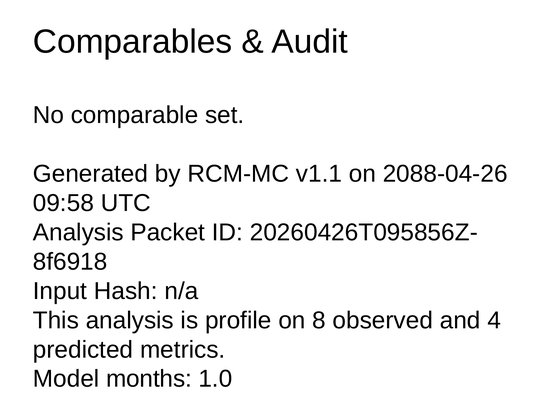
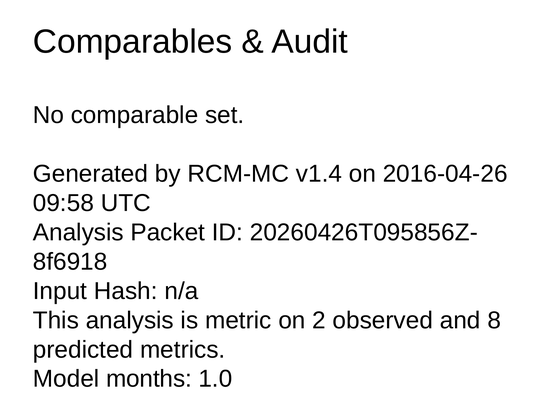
v1.1: v1.1 -> v1.4
2088-04-26: 2088-04-26 -> 2016-04-26
profile: profile -> metric
8: 8 -> 2
4: 4 -> 8
